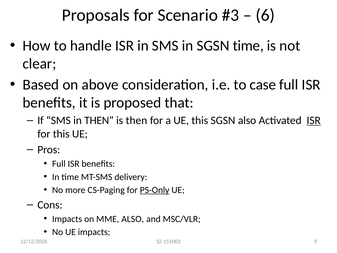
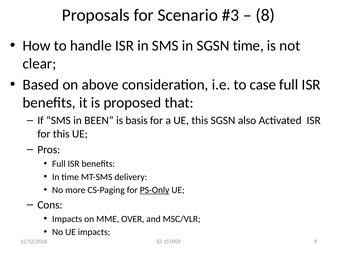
6: 6 -> 8
in THEN: THEN -> BEEN
is then: then -> basis
ISR at (314, 120) underline: present -> none
MME ALSO: ALSO -> OVER
